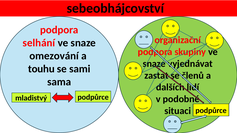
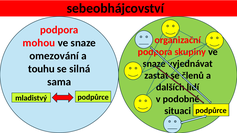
selhání: selhání -> mohou
sami: sami -> silná
